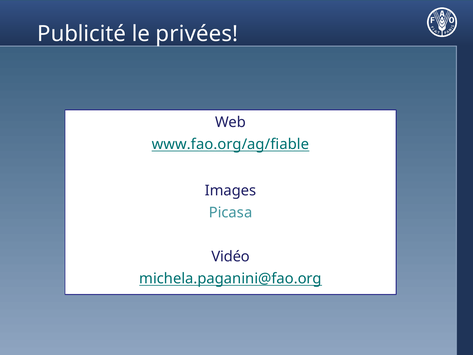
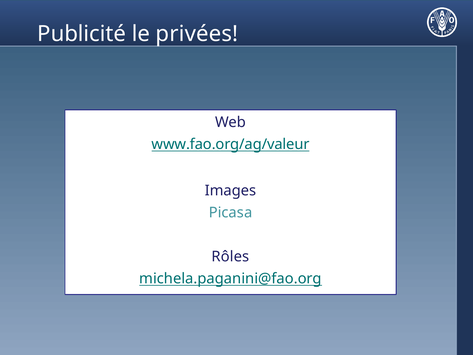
www.fao.org/ag/fiable: www.fao.org/ag/fiable -> www.fao.org/ag/valeur
Vidéo: Vidéo -> Rôles
